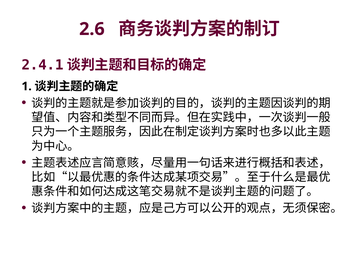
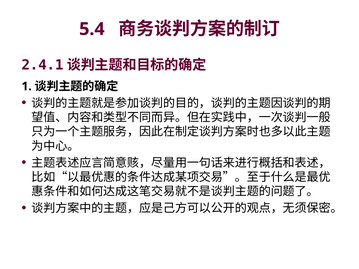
2.6: 2.6 -> 5.4
